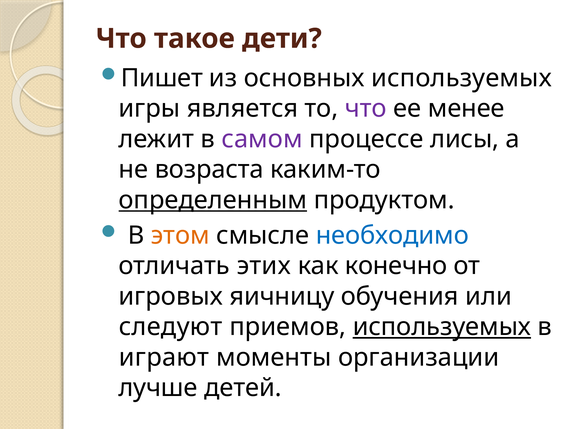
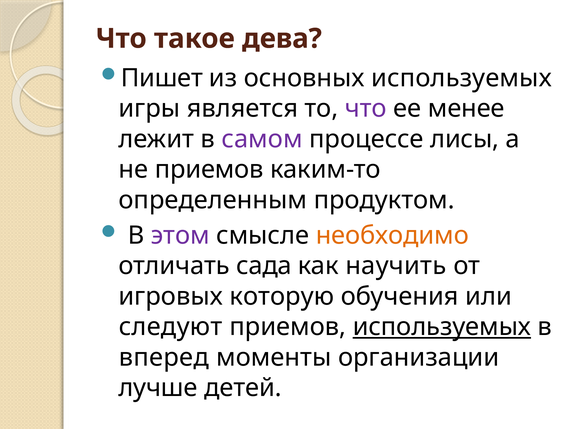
дети: дети -> дева
не возраста: возраста -> приемов
определенным underline: present -> none
этом colour: orange -> purple
необходимо colour: blue -> orange
этих: этих -> сада
конечно: конечно -> научить
яичницу: яичницу -> которую
играют: играют -> вперед
